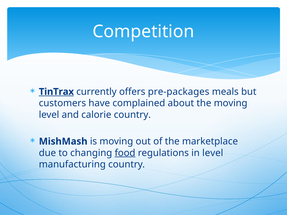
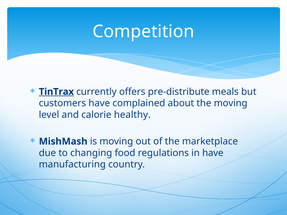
pre-packages: pre-packages -> pre-distribute
calorie country: country -> healthy
food underline: present -> none
in level: level -> have
